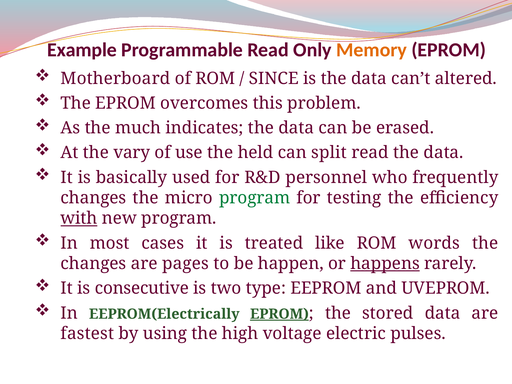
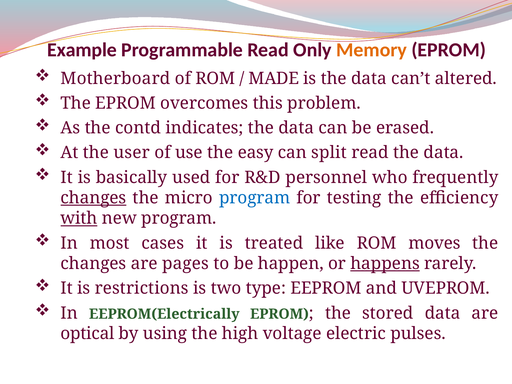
SINCE: SINCE -> MADE
much: much -> contd
vary: vary -> user
held: held -> easy
changes at (93, 198) underline: none -> present
program at (255, 198) colour: green -> blue
words: words -> moves
consecutive: consecutive -> restrictions
EPROM at (279, 314) underline: present -> none
fastest: fastest -> optical
